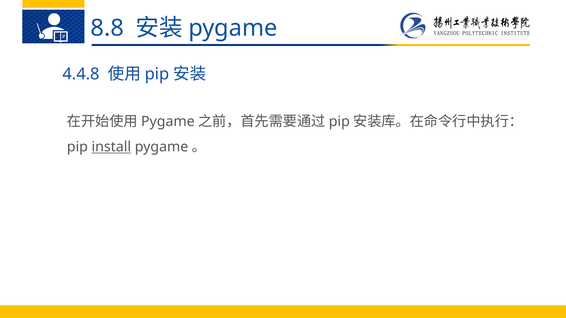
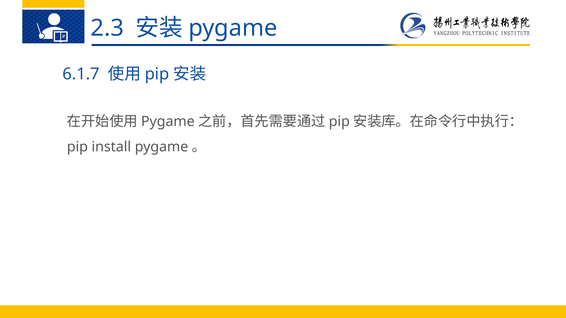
8.8: 8.8 -> 2.3
4.4.8: 4.4.8 -> 6.1.7
install underline: present -> none
